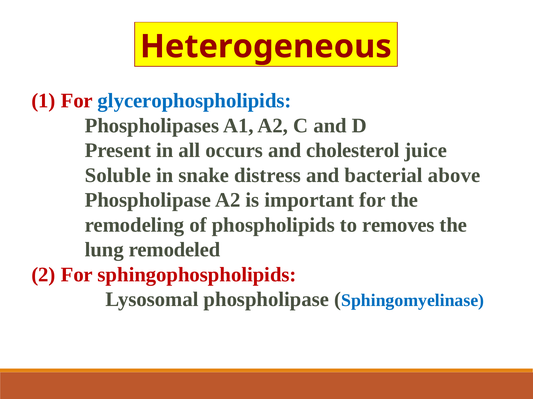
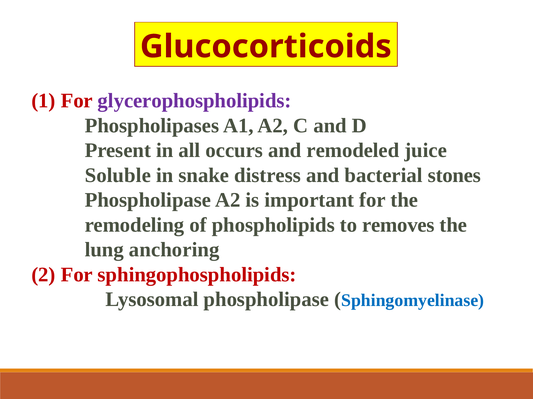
Heterogeneous: Heterogeneous -> Glucocorticoids
glycerophospholipids colour: blue -> purple
cholesterol: cholesterol -> remodeled
above: above -> stones
remodeled: remodeled -> anchoring
